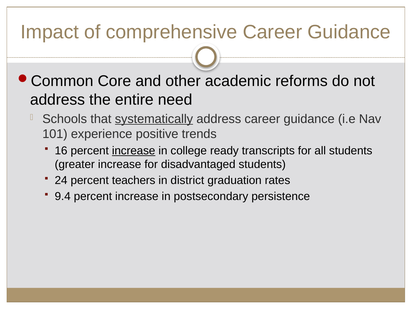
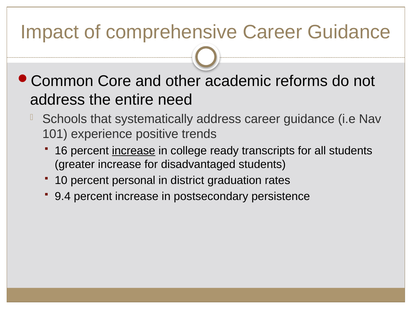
systematically underline: present -> none
24: 24 -> 10
teachers: teachers -> personal
